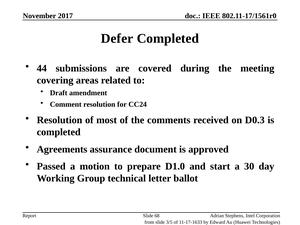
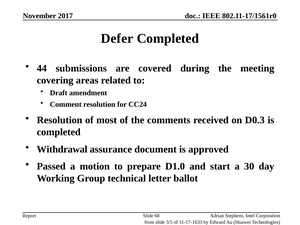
Agreements: Agreements -> Withdrawal
